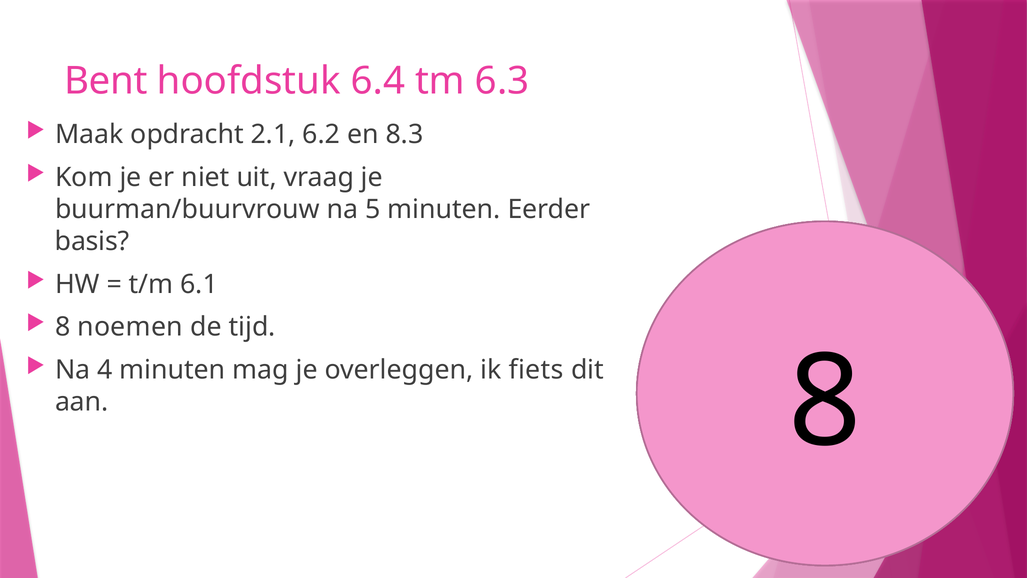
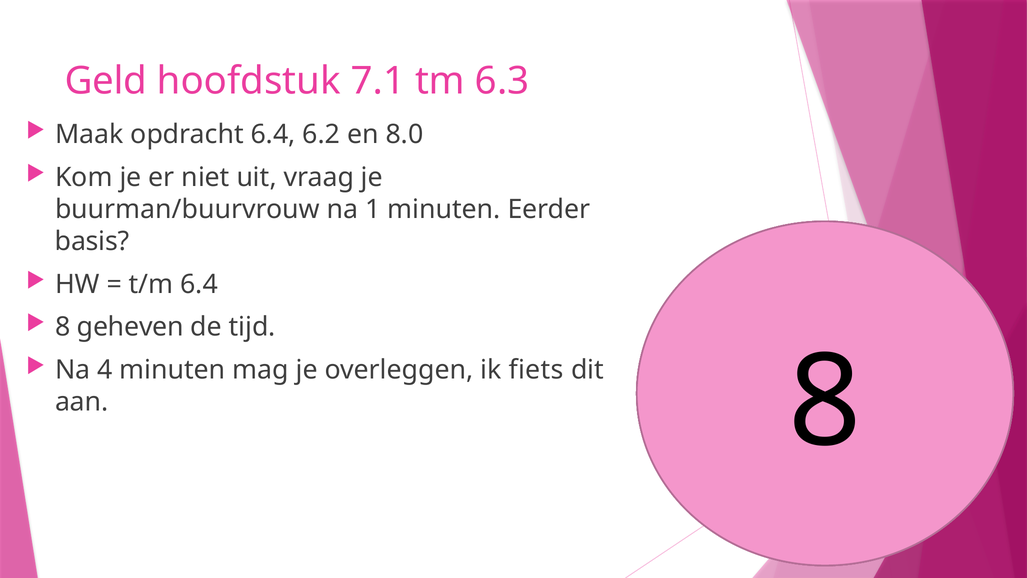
Bent: Bent -> Geld
6.4: 6.4 -> 7.1
opdracht 2.1: 2.1 -> 6.4
8.3: 8.3 -> 8.0
5: 5 -> 1
t/m 6.1: 6.1 -> 6.4
noemen: noemen -> geheven
